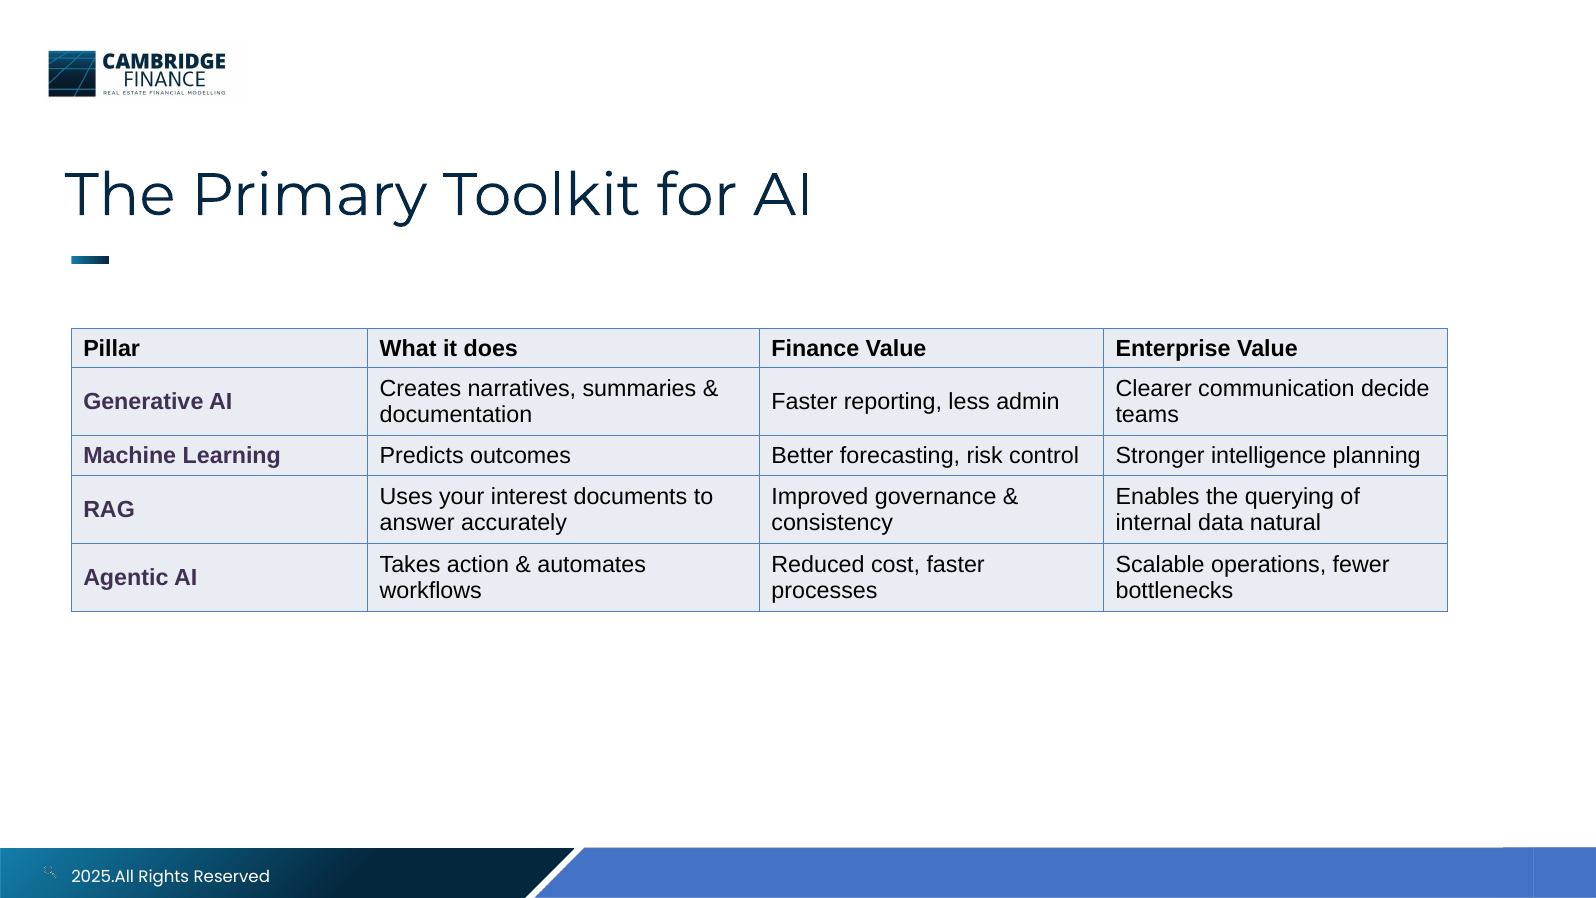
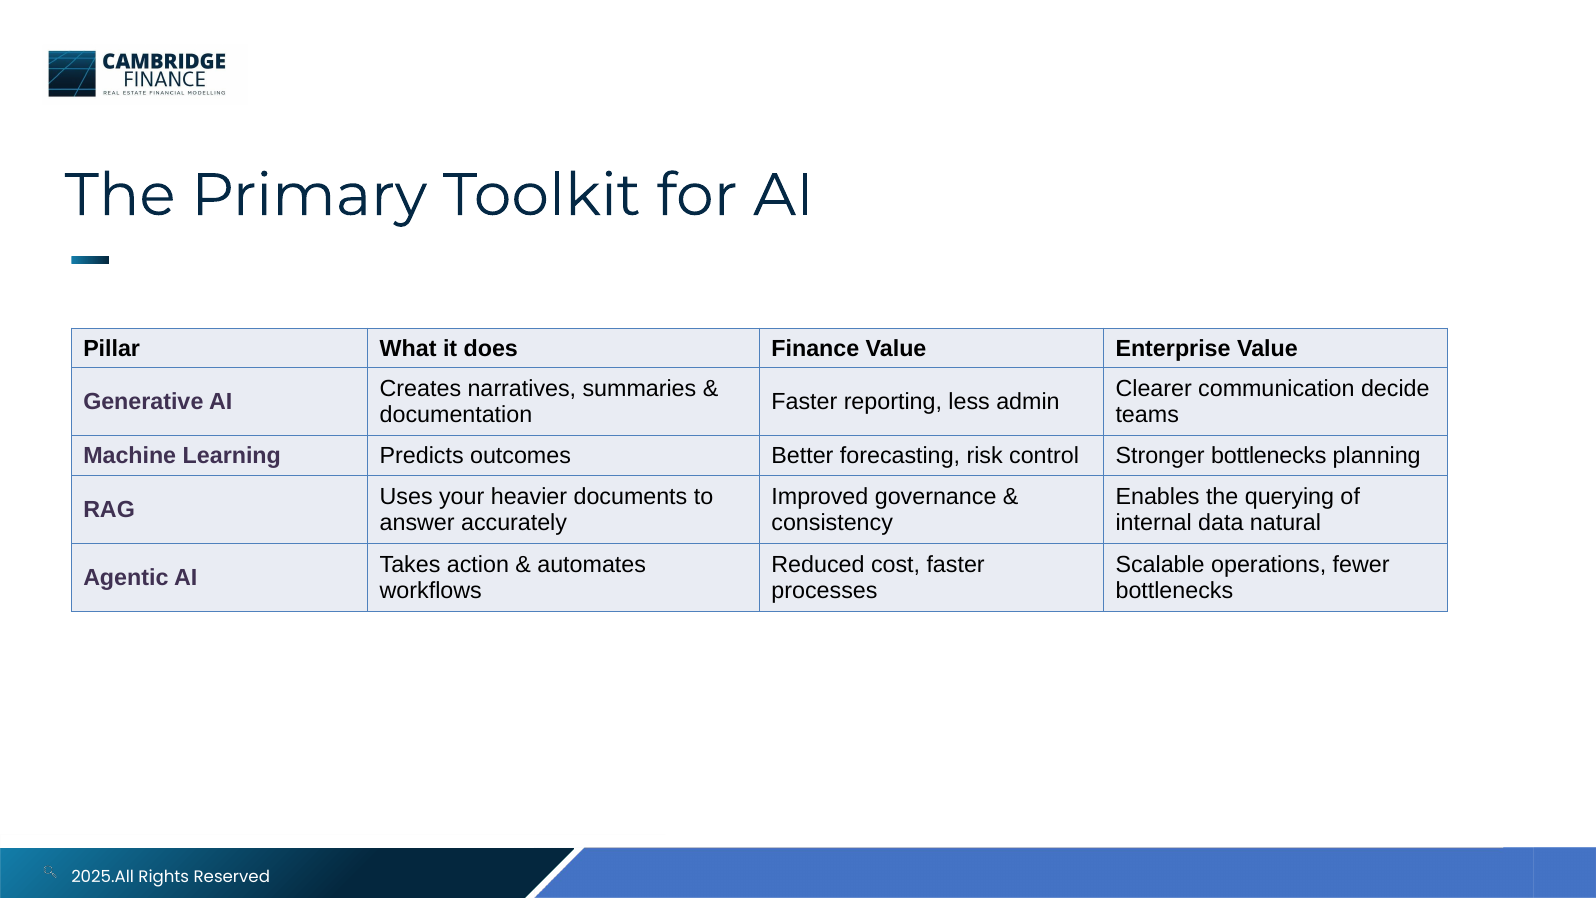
Stronger intelligence: intelligence -> bottlenecks
interest: interest -> heavier
